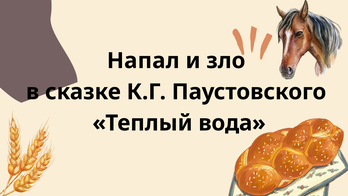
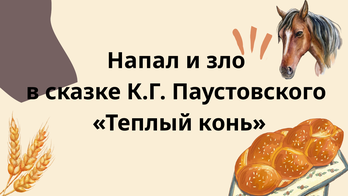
вода: вода -> конь
